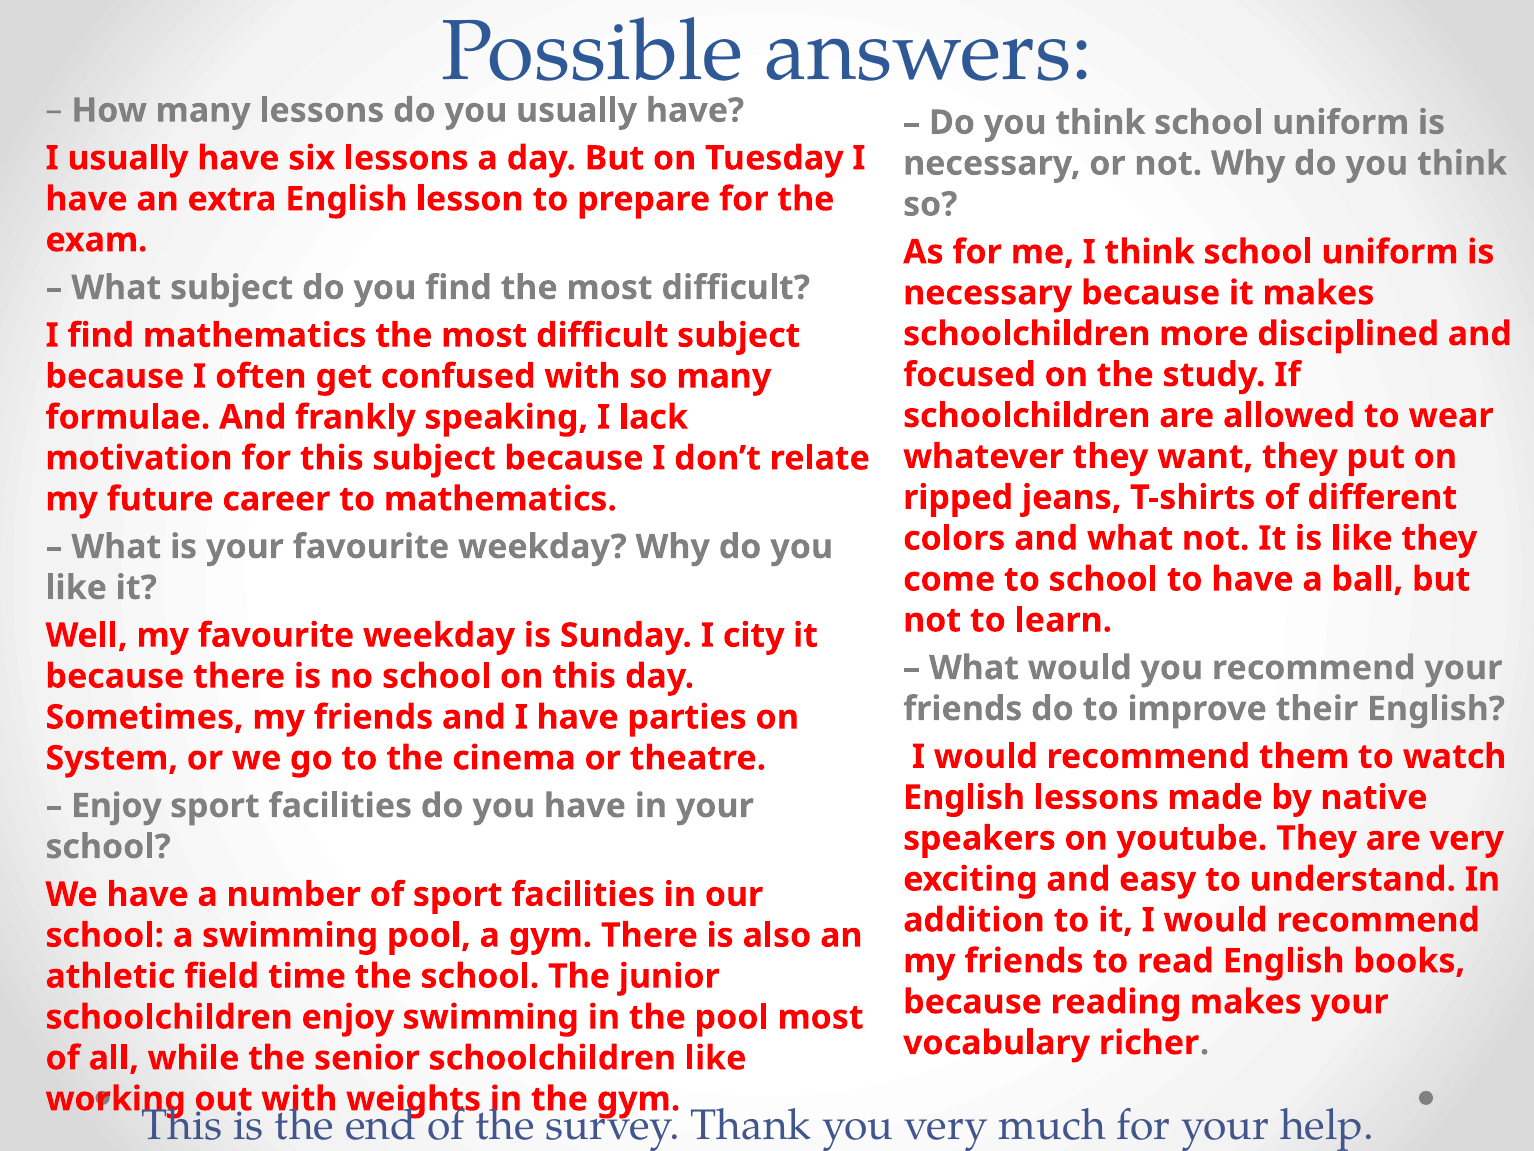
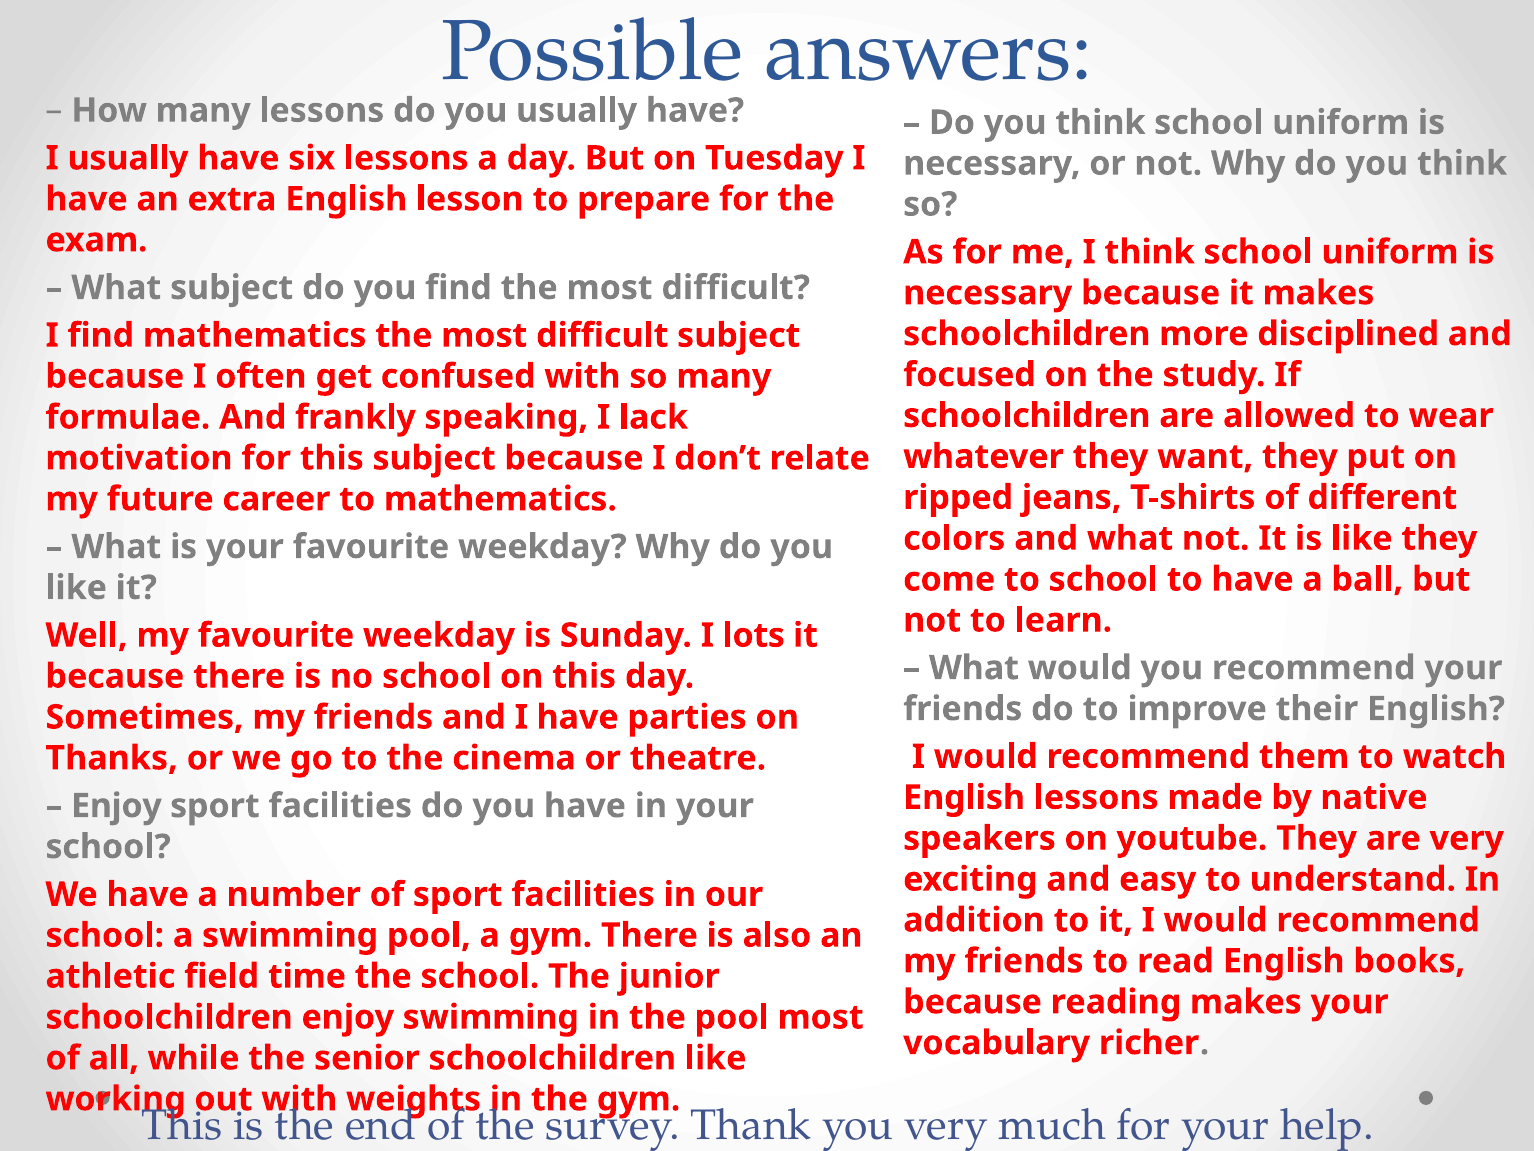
city: city -> lots
System: System -> Thanks
